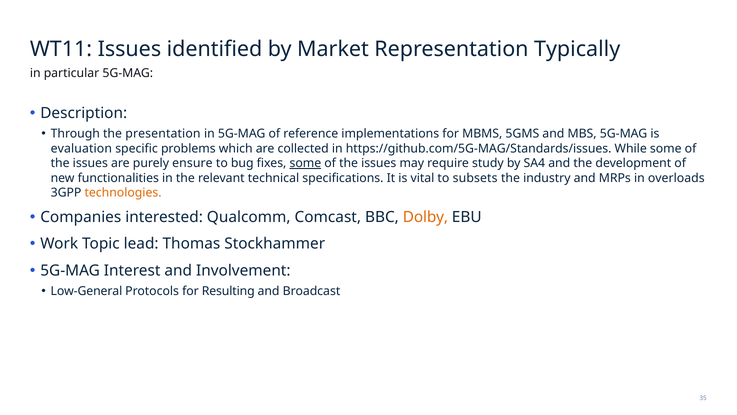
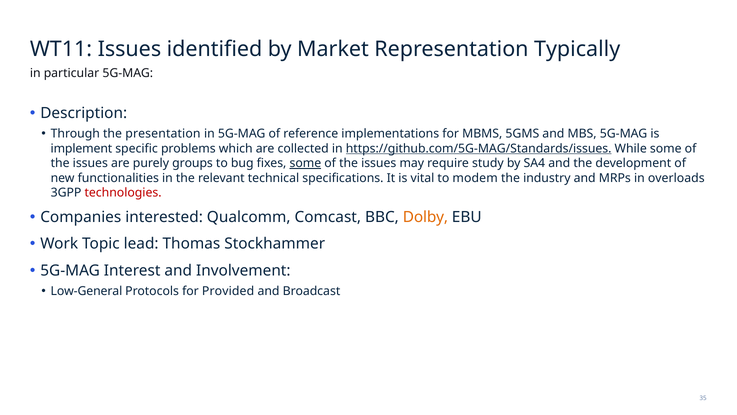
evaluation: evaluation -> implement
https://github.com/5G-MAG/Standards/issues underline: none -> present
ensure: ensure -> groups
subsets: subsets -> modem
technologies colour: orange -> red
Resulting: Resulting -> Provided
